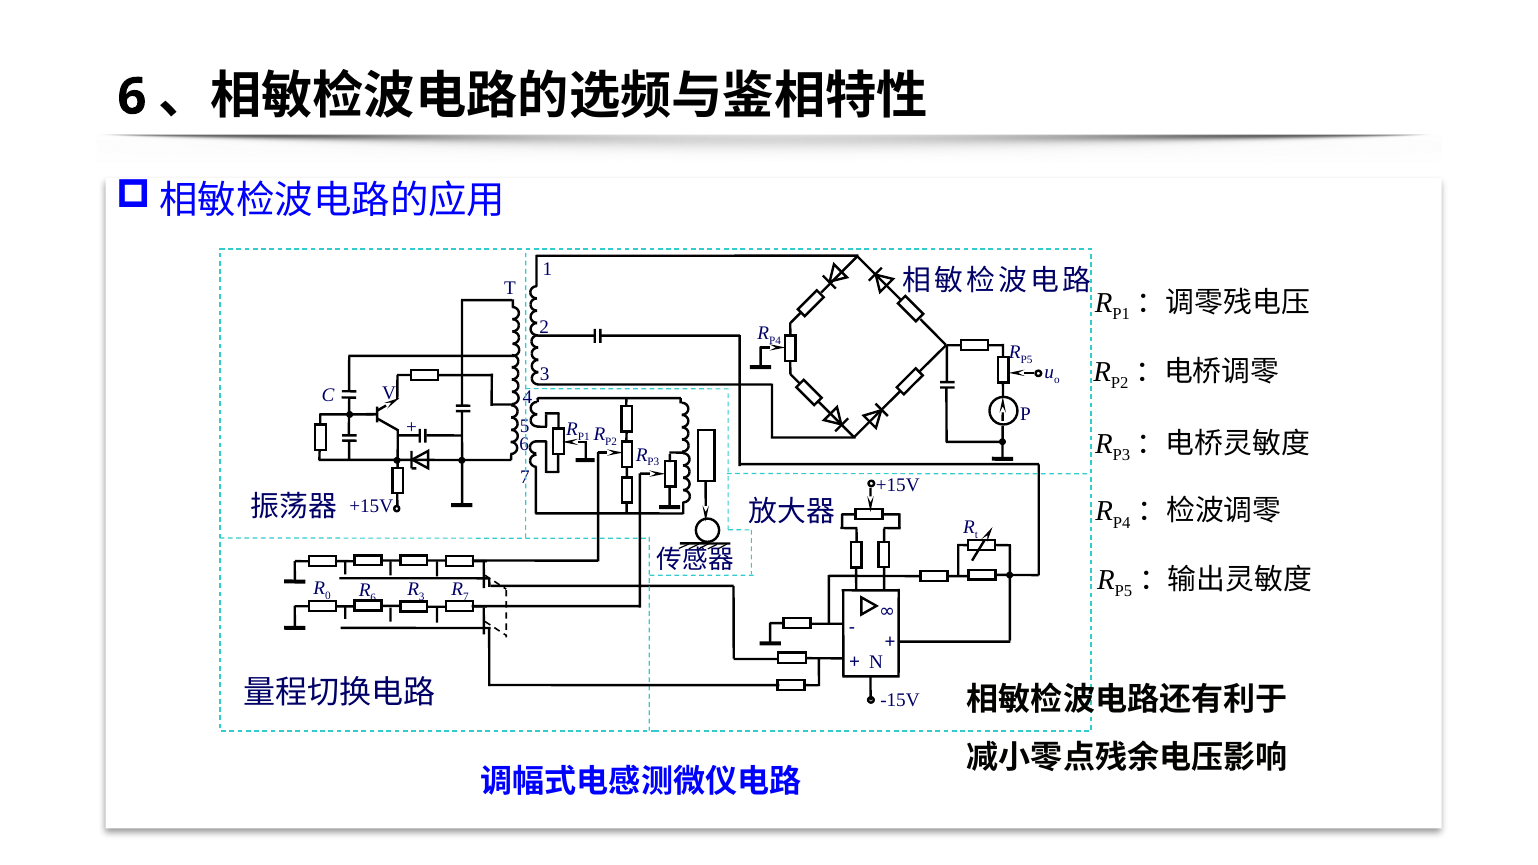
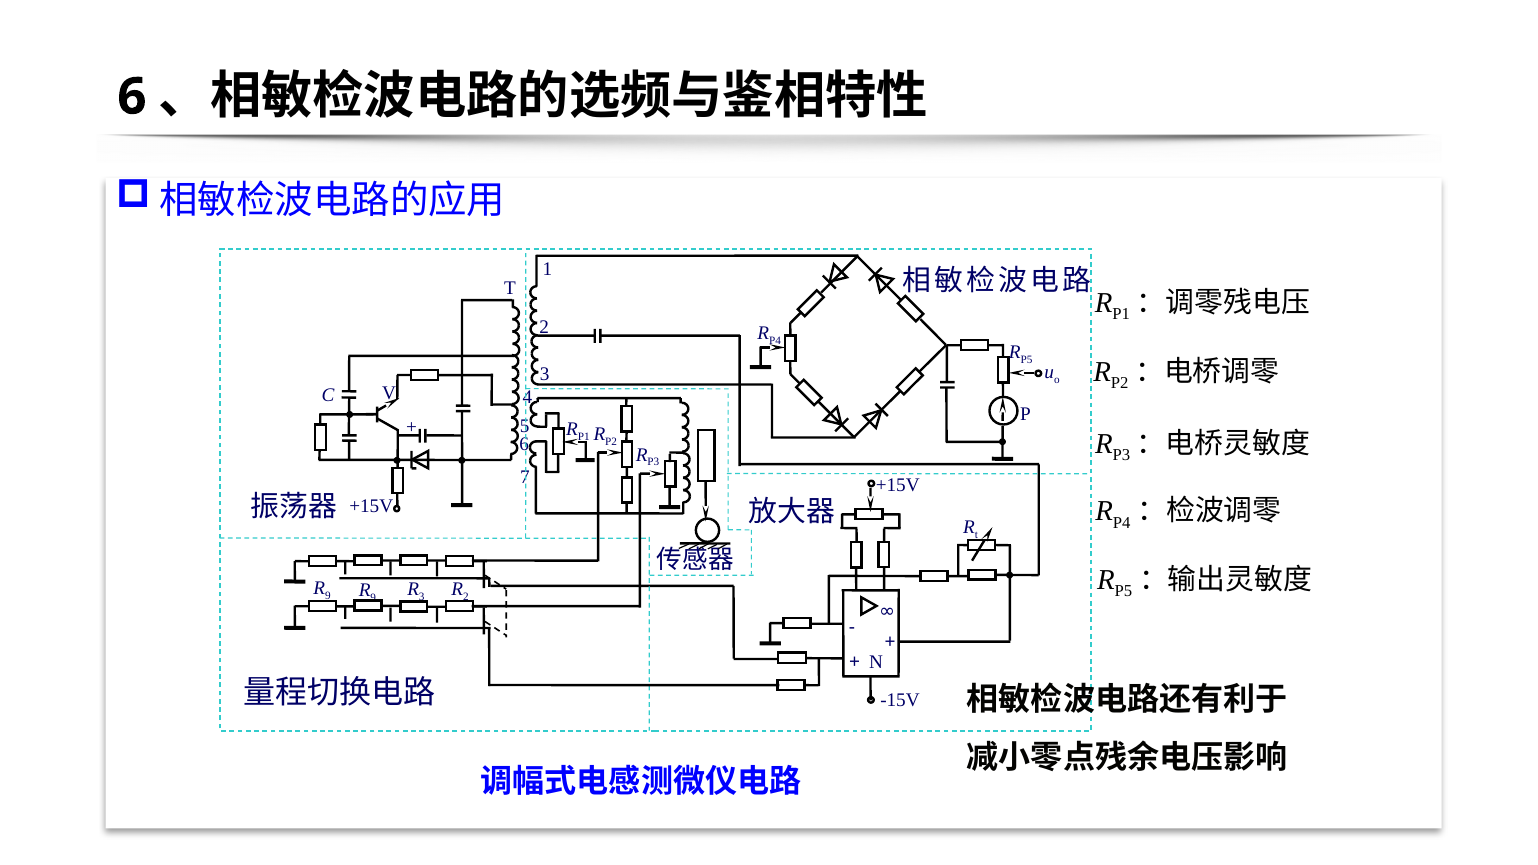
0 at (328, 596): 0 -> 9
6 at (373, 598): 6 -> 9
7 at (466, 597): 7 -> 2
